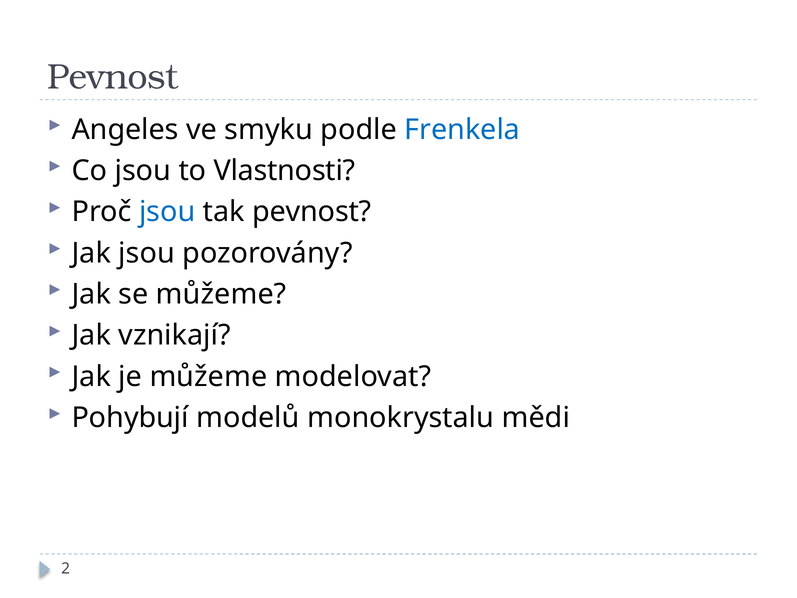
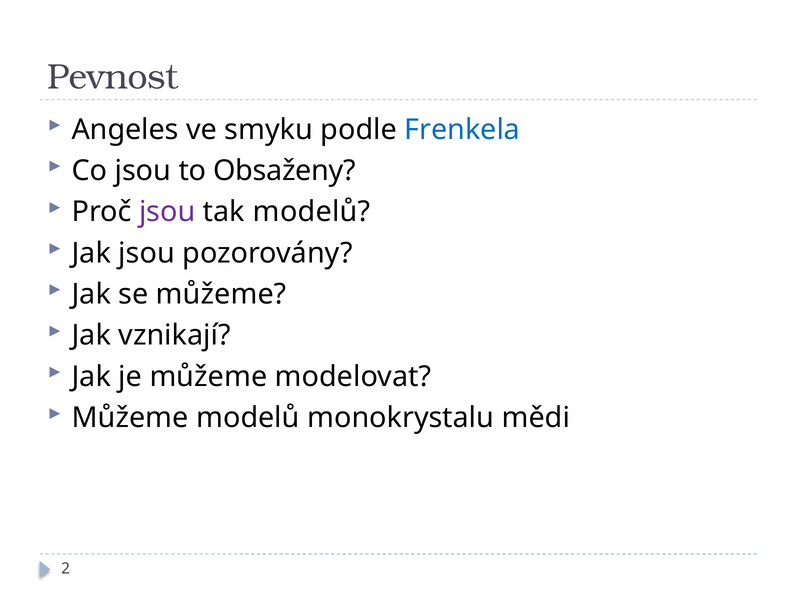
Vlastnosti: Vlastnosti -> Obsaženy
jsou at (167, 212) colour: blue -> purple
tak pevnost: pevnost -> modelů
Pohybují at (130, 418): Pohybují -> Můžeme
